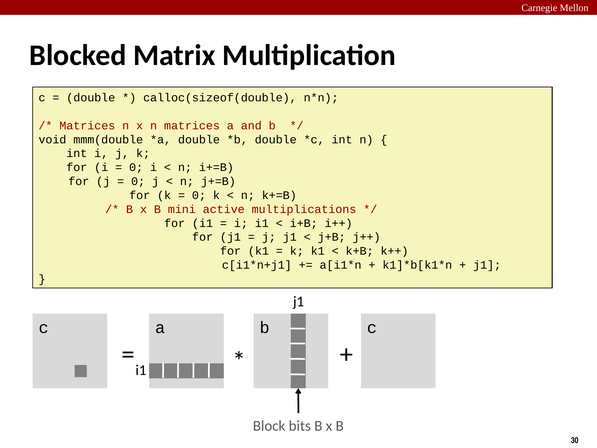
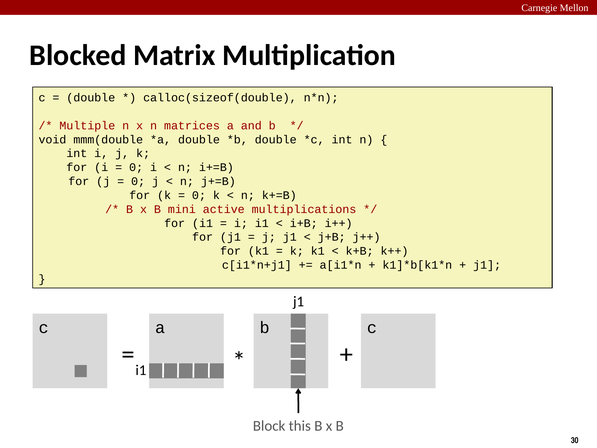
Matrices at (87, 126): Matrices -> Multiple
bits: bits -> this
